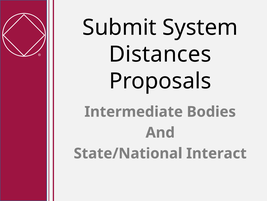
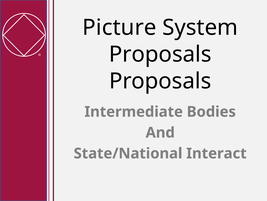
Submit: Submit -> Picture
Distances at (160, 54): Distances -> Proposals
